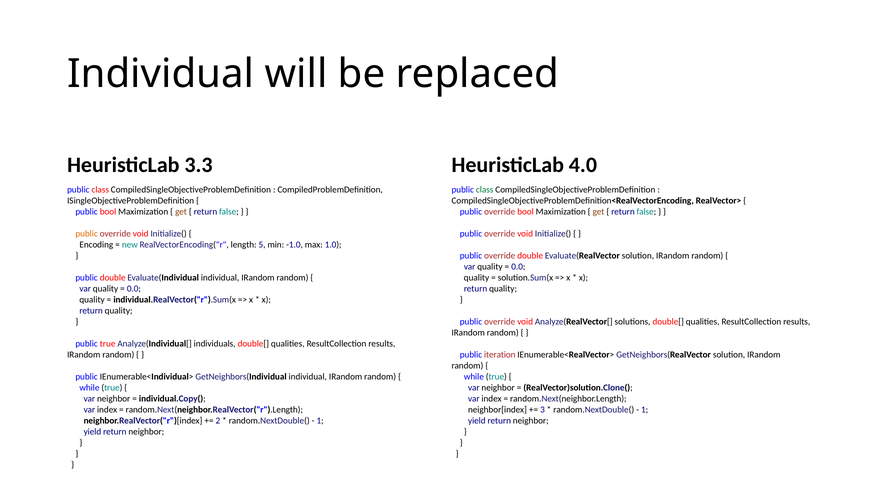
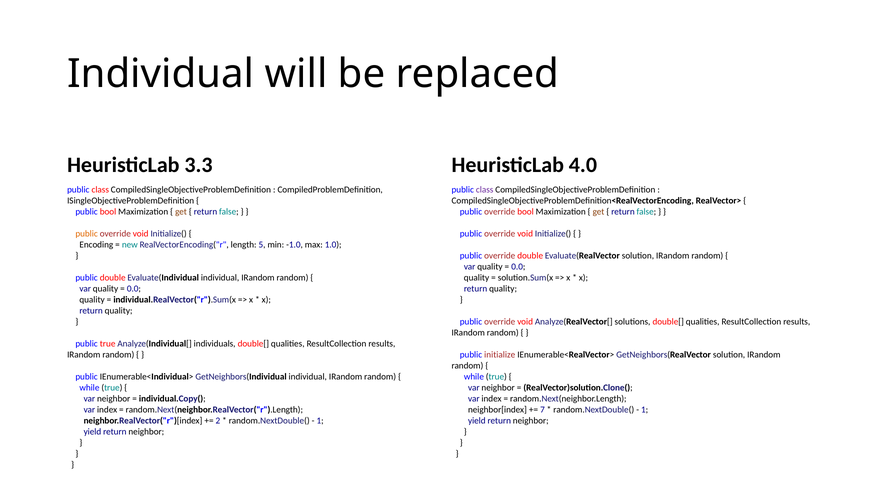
class at (485, 190) colour: green -> purple
iteration: iteration -> initialize
3: 3 -> 7
